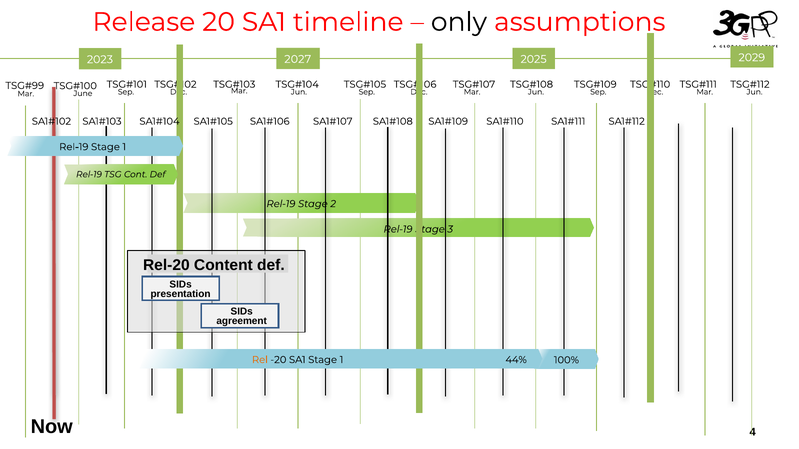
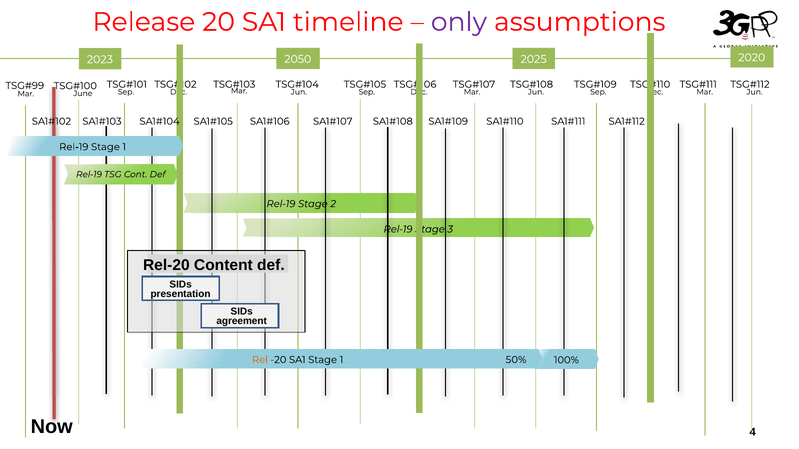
only colour: black -> purple
2029: 2029 -> 2020
2027: 2027 -> 2050
44%: 44% -> 50%
